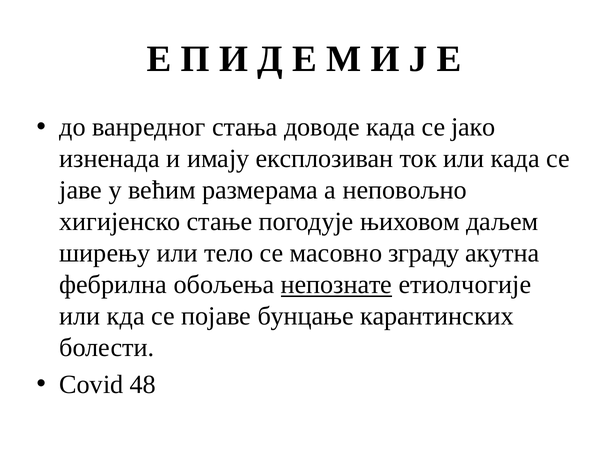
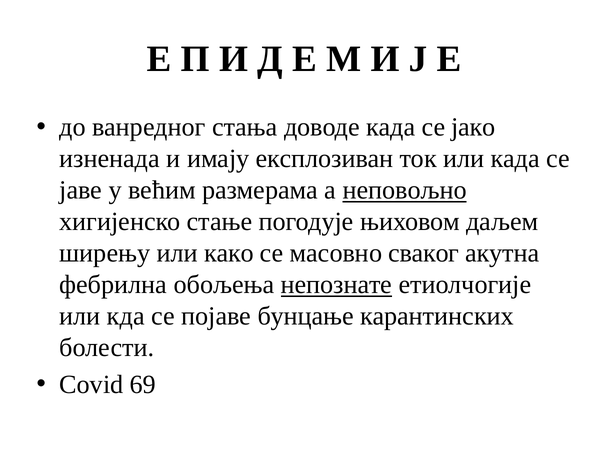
неповољно underline: none -> present
тело: тело -> како
зграду: зграду -> сваког
48: 48 -> 69
